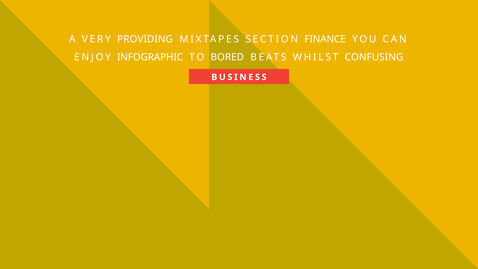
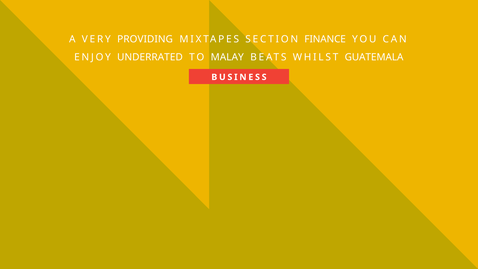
INFOGRAPHIC: INFOGRAPHIC -> UNDERRATED
BORED: BORED -> MALAY
CONFUSING: CONFUSING -> GUATEMALA
